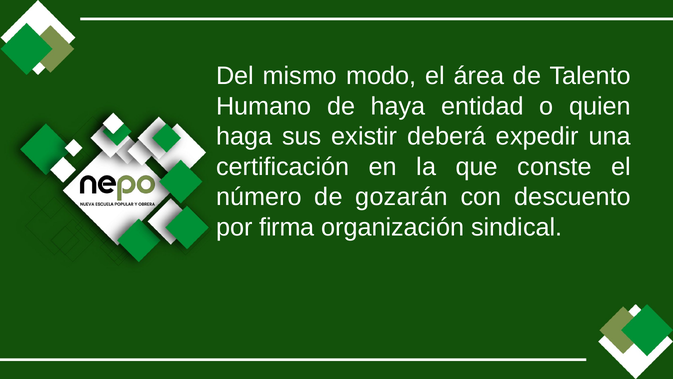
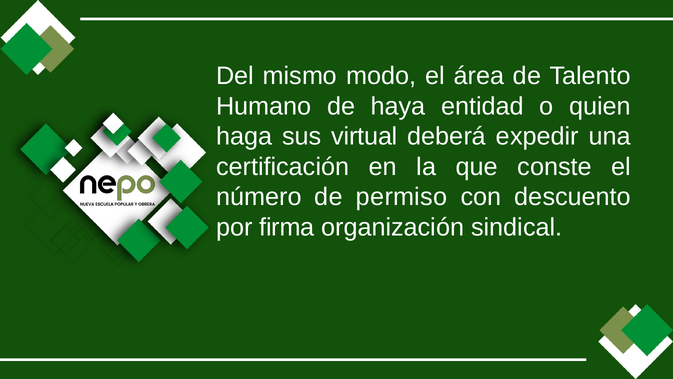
existir: existir -> virtual
gozarán: gozarán -> permiso
